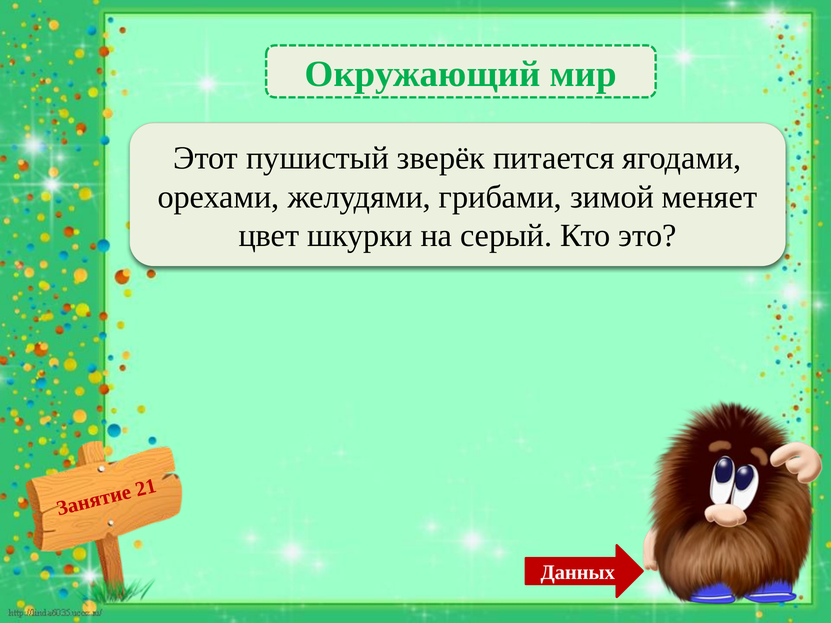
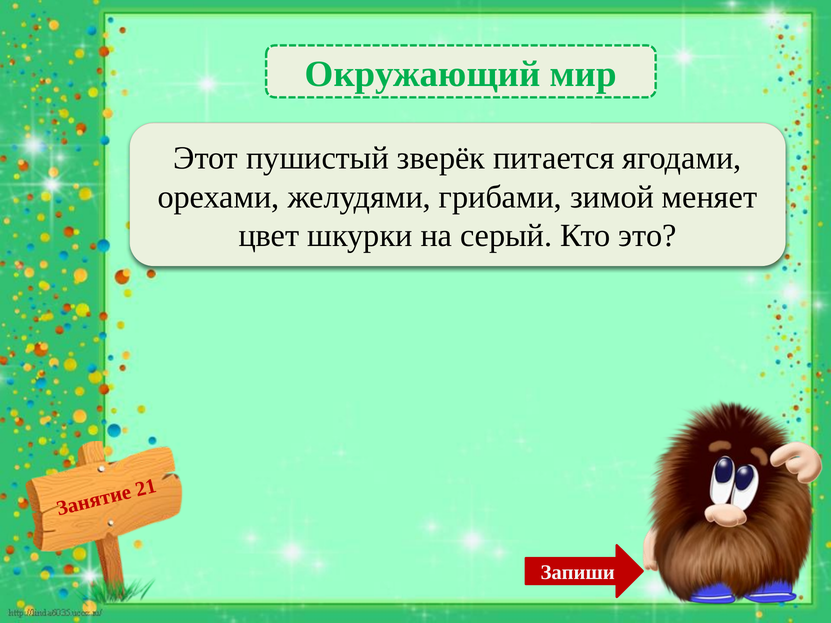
Данных: Данных -> Запиши
